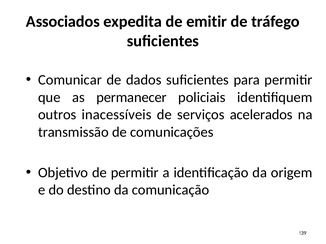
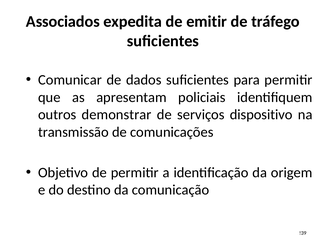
permanecer: permanecer -> apresentam
inacessíveis: inacessíveis -> demonstrar
acelerados: acelerados -> dispositivo
